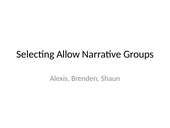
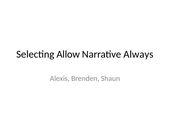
Groups: Groups -> Always
